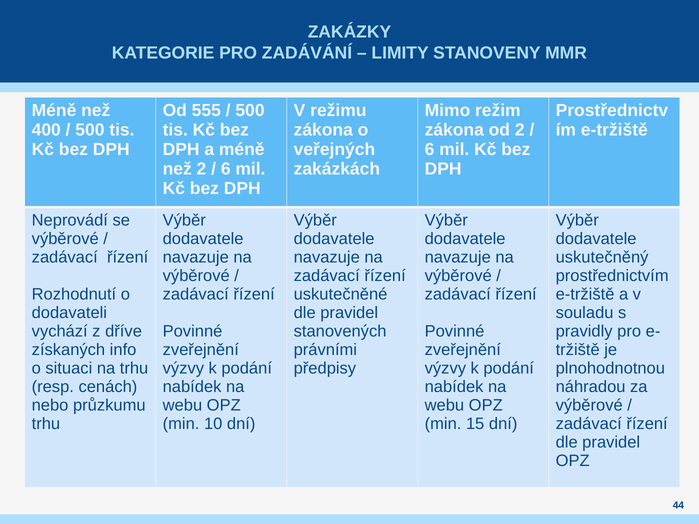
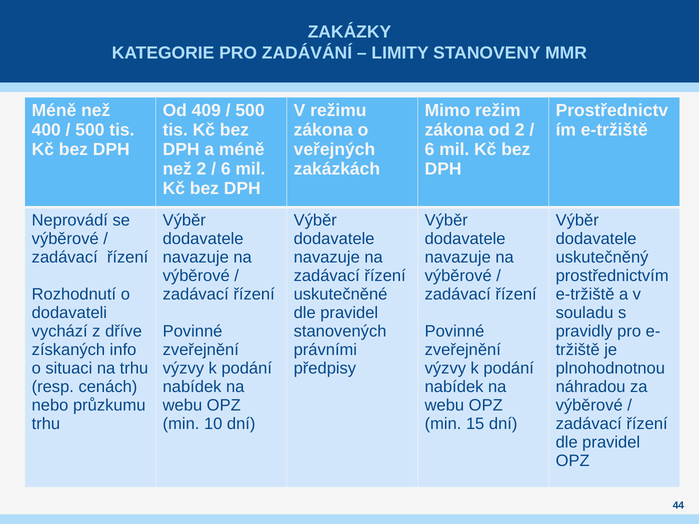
555: 555 -> 409
